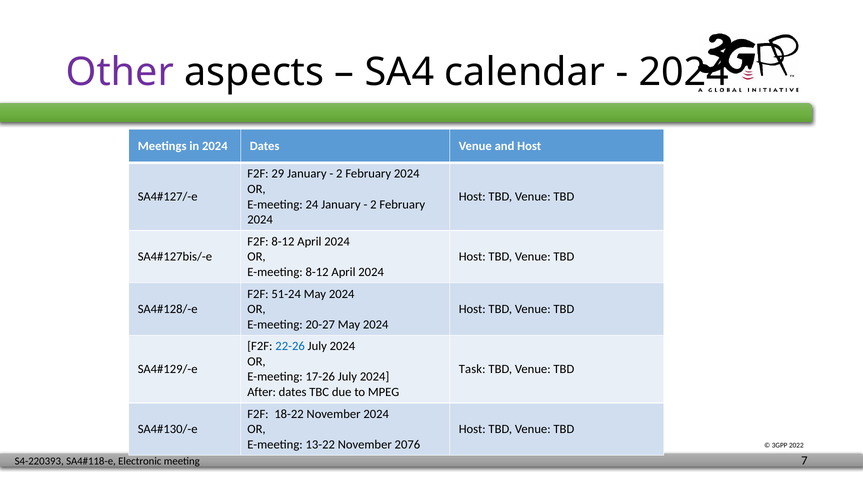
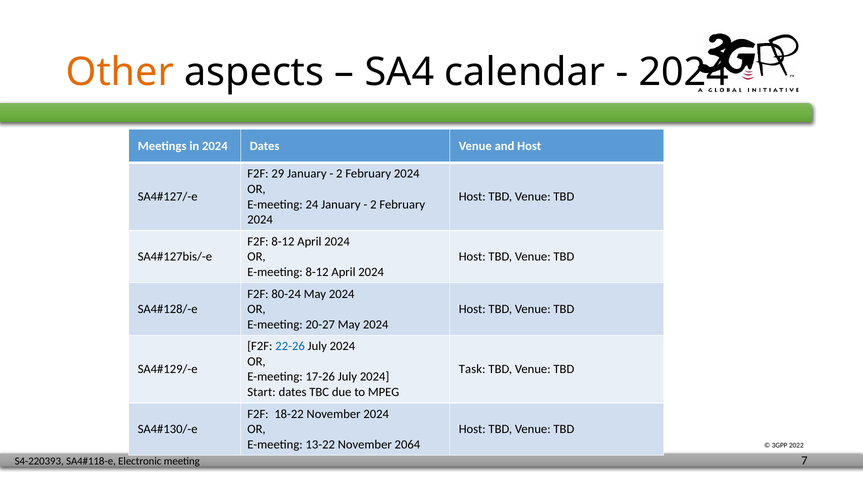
Other colour: purple -> orange
51-24: 51-24 -> 80-24
After: After -> Start
2076: 2076 -> 2064
